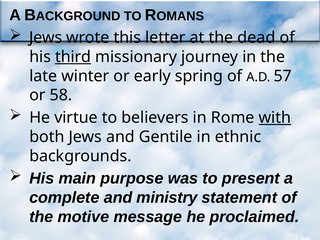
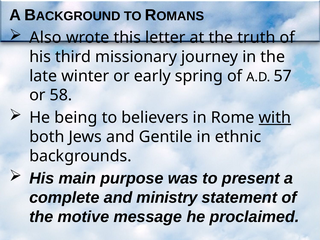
Jews at (46, 38): Jews -> Also
dead: dead -> truth
third underline: present -> none
virtue: virtue -> being
